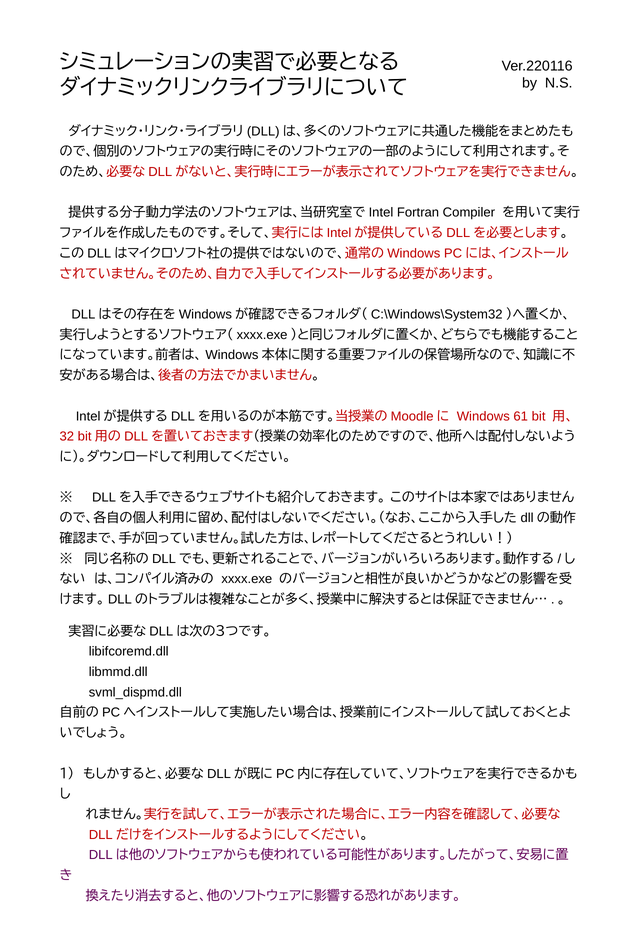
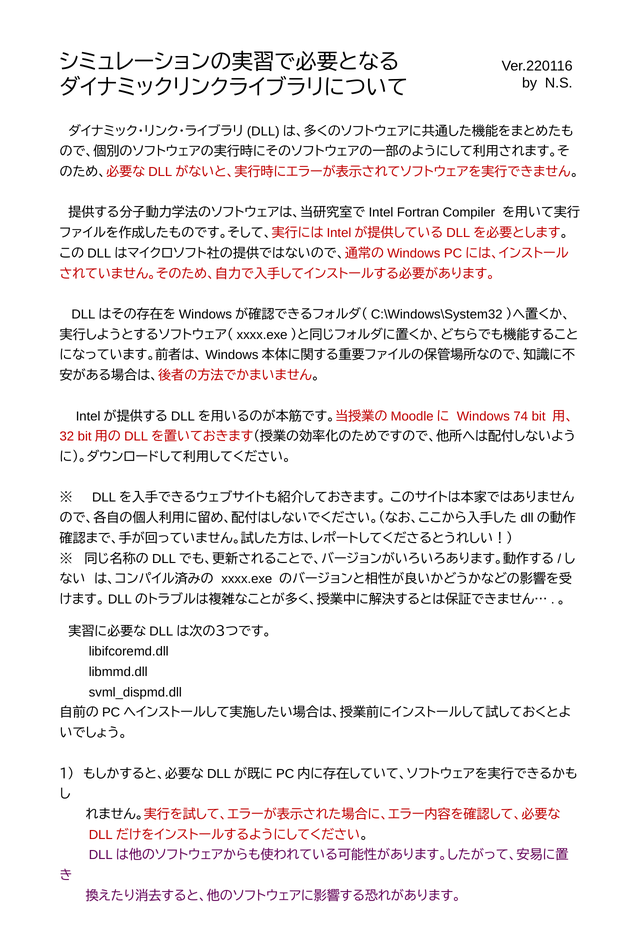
61: 61 -> 74
